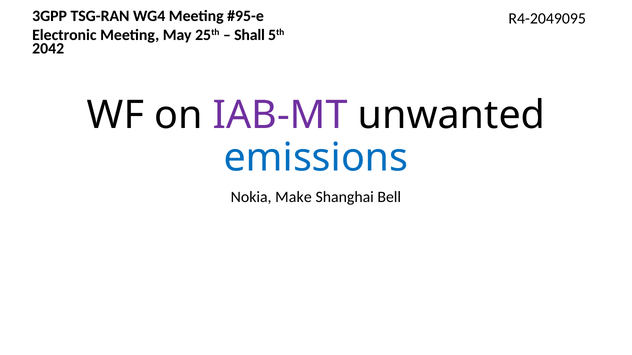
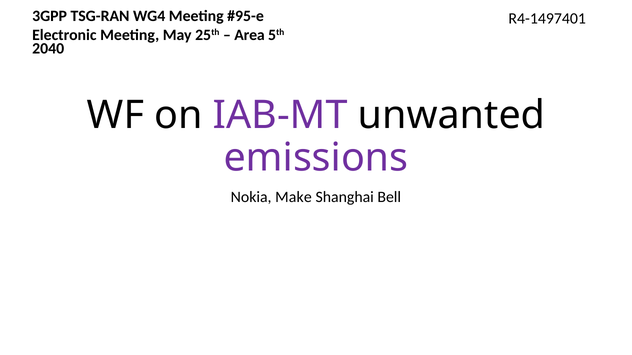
R4-2049095: R4-2049095 -> R4-1497401
Shall: Shall -> Area
2042: 2042 -> 2040
emissions colour: blue -> purple
